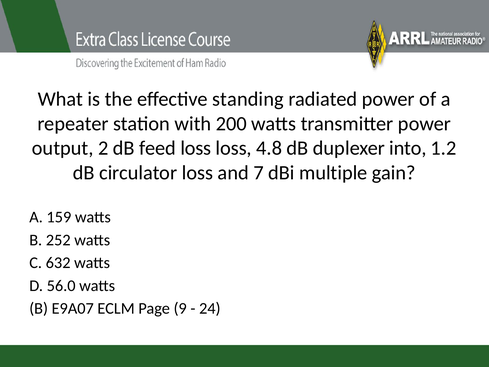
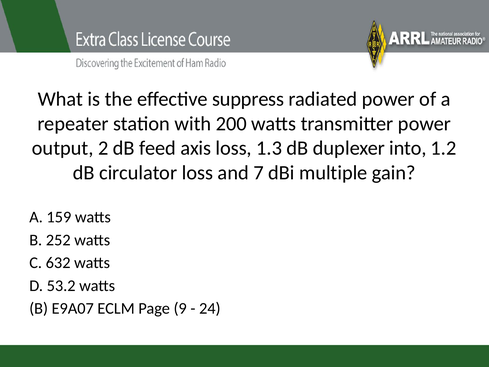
standing: standing -> suppress
feed loss: loss -> axis
4.8: 4.8 -> 1.3
56.0: 56.0 -> 53.2
